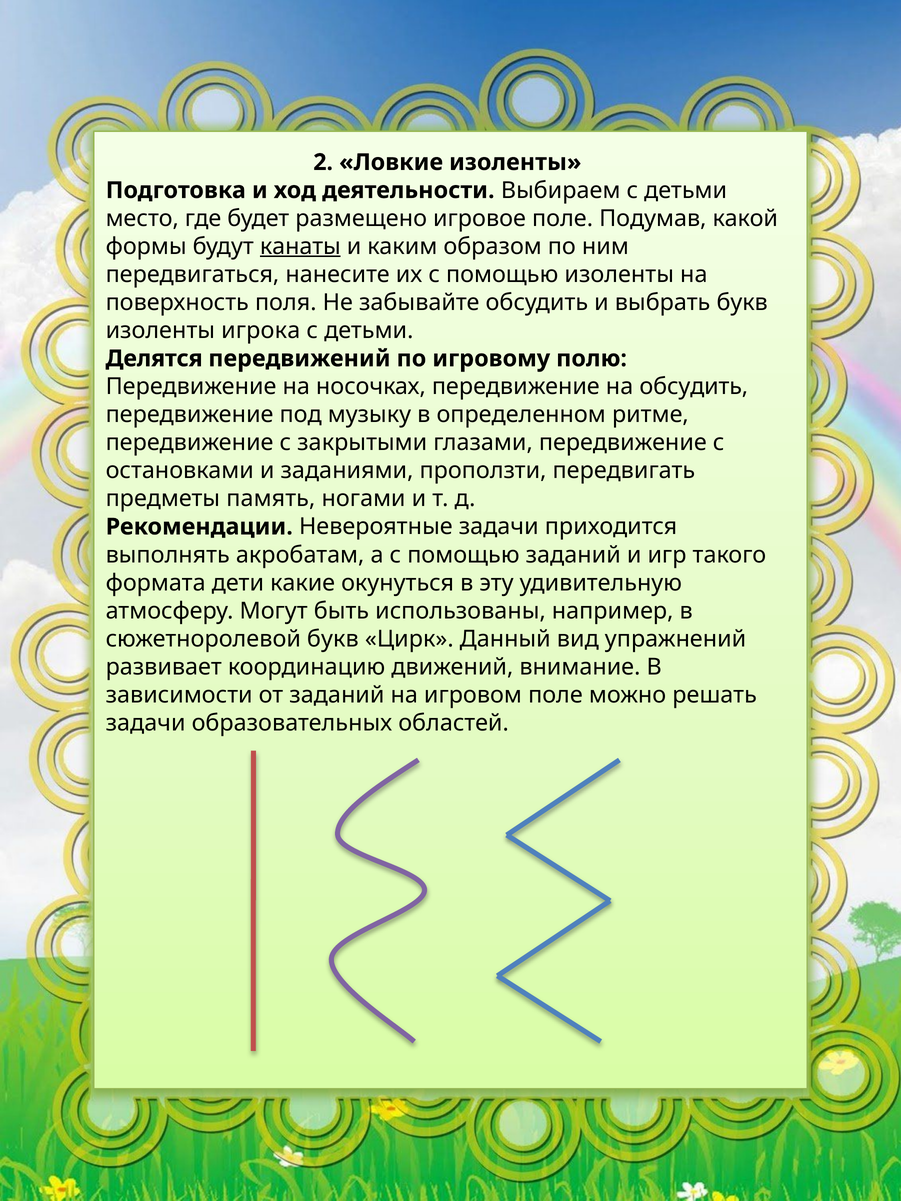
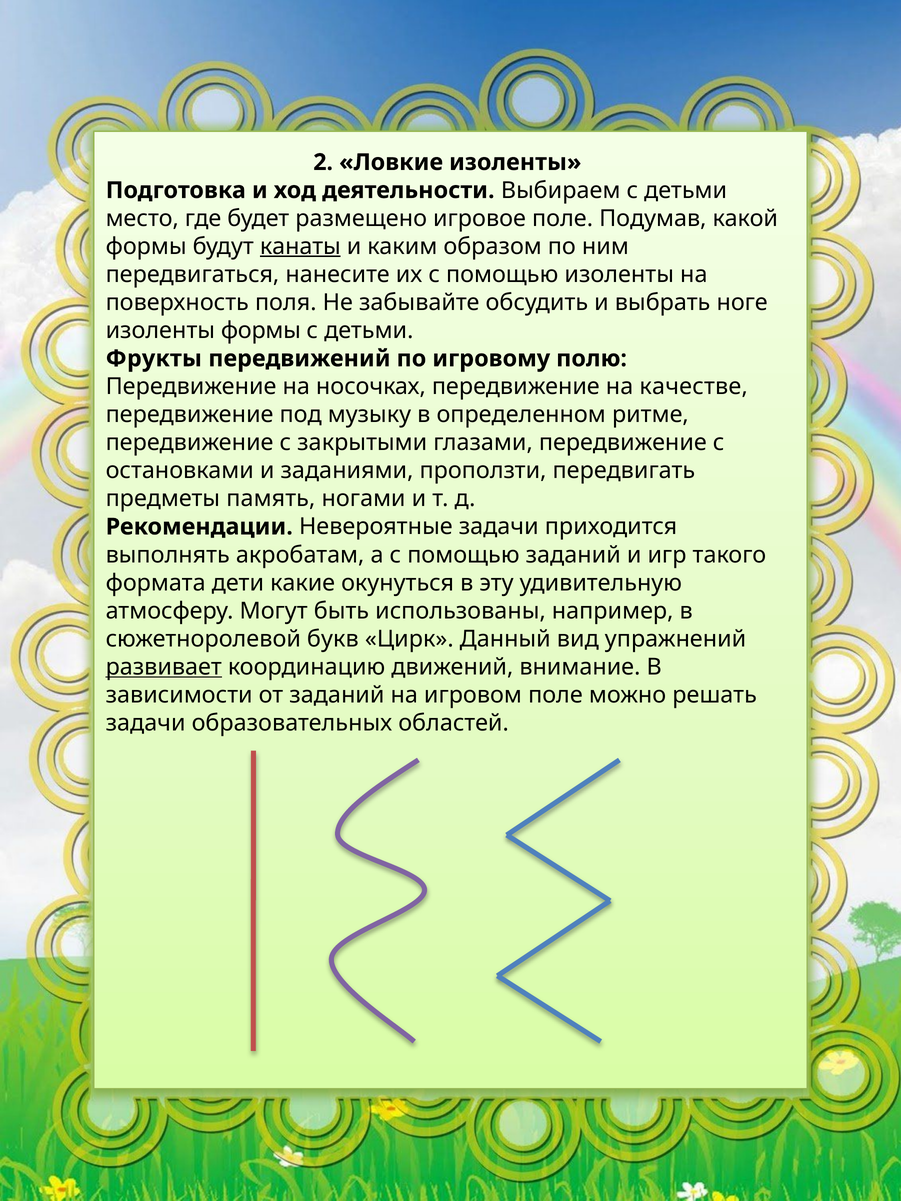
выбрать букв: букв -> ноге
изоленты игрока: игрока -> формы
Делятся: Делятся -> Фрукты
на обсудить: обсудить -> качестве
развивает underline: none -> present
